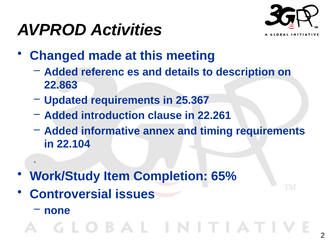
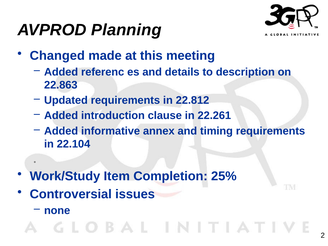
Activities: Activities -> Planning
25.367: 25.367 -> 22.812
65%: 65% -> 25%
